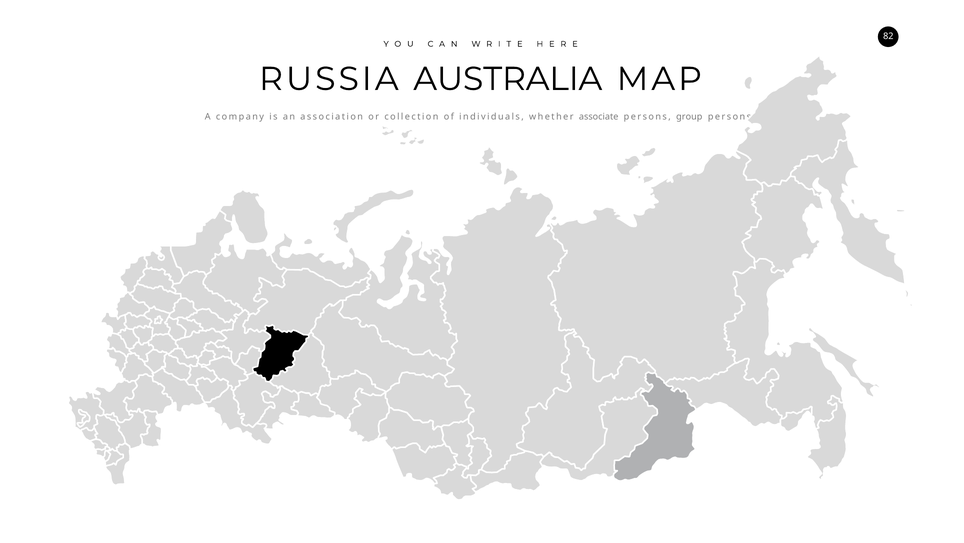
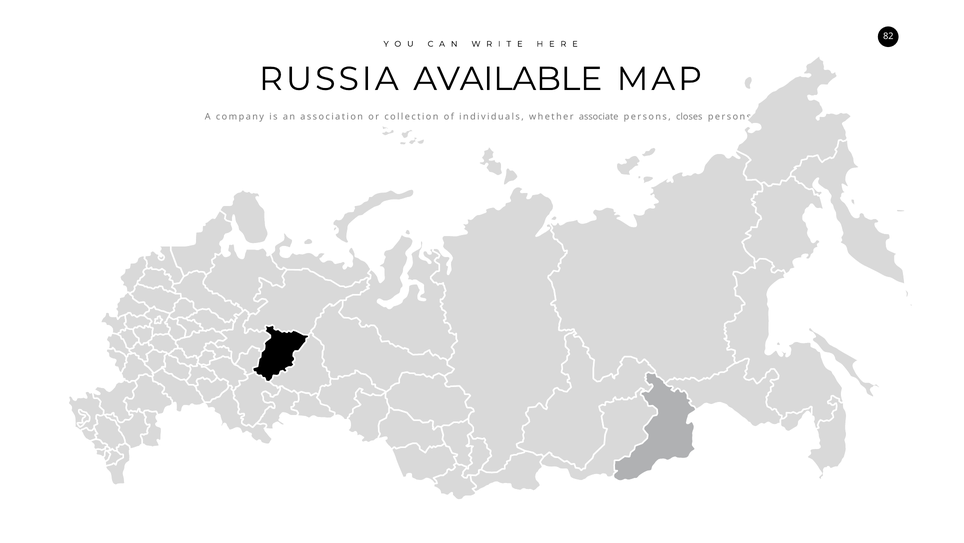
AUSTRALIA: AUSTRALIA -> AVAILABLE
group: group -> closes
